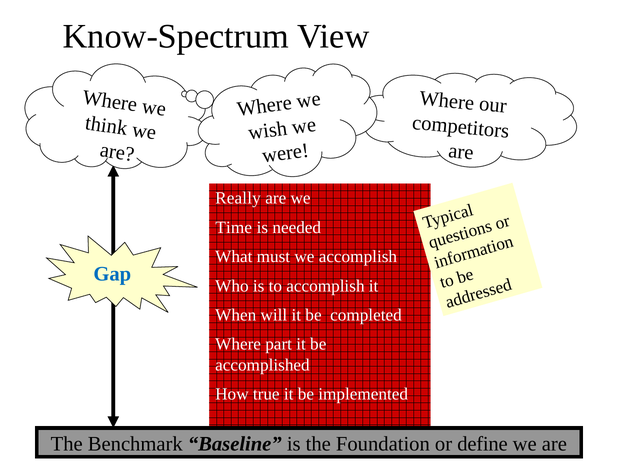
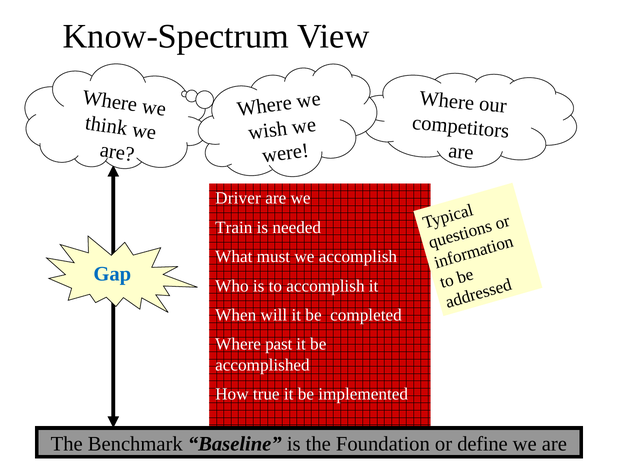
Really: Really -> Driver
Time: Time -> Train
part: part -> past
